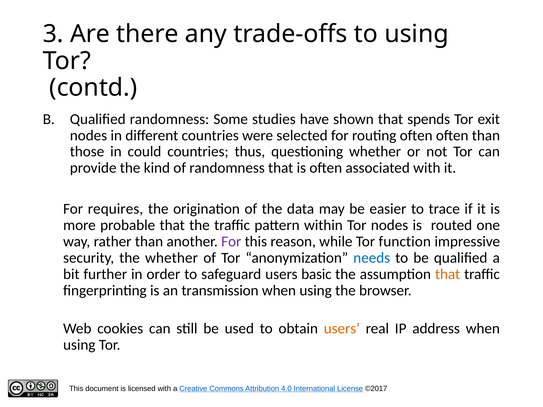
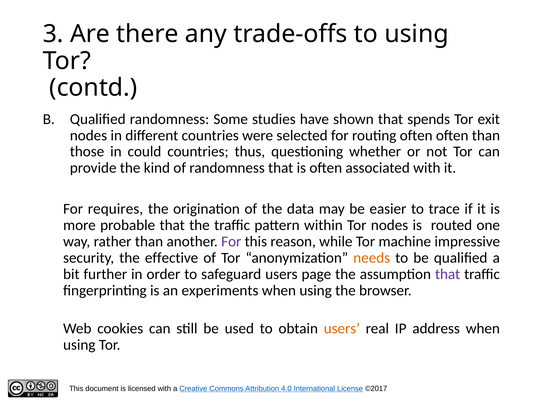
function: function -> machine
the whether: whether -> effective
needs colour: blue -> orange
basic: basic -> page
that at (448, 274) colour: orange -> purple
transmission: transmission -> experiments
